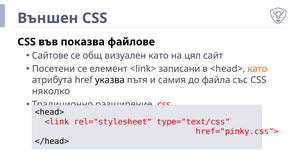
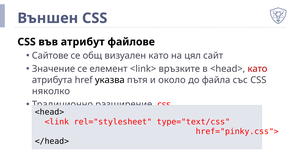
показва: показва -> атрибут
Посетени: Посетени -> Значение
записани: записани -> връзките
като at (257, 69) colour: orange -> red
самия: самия -> около
